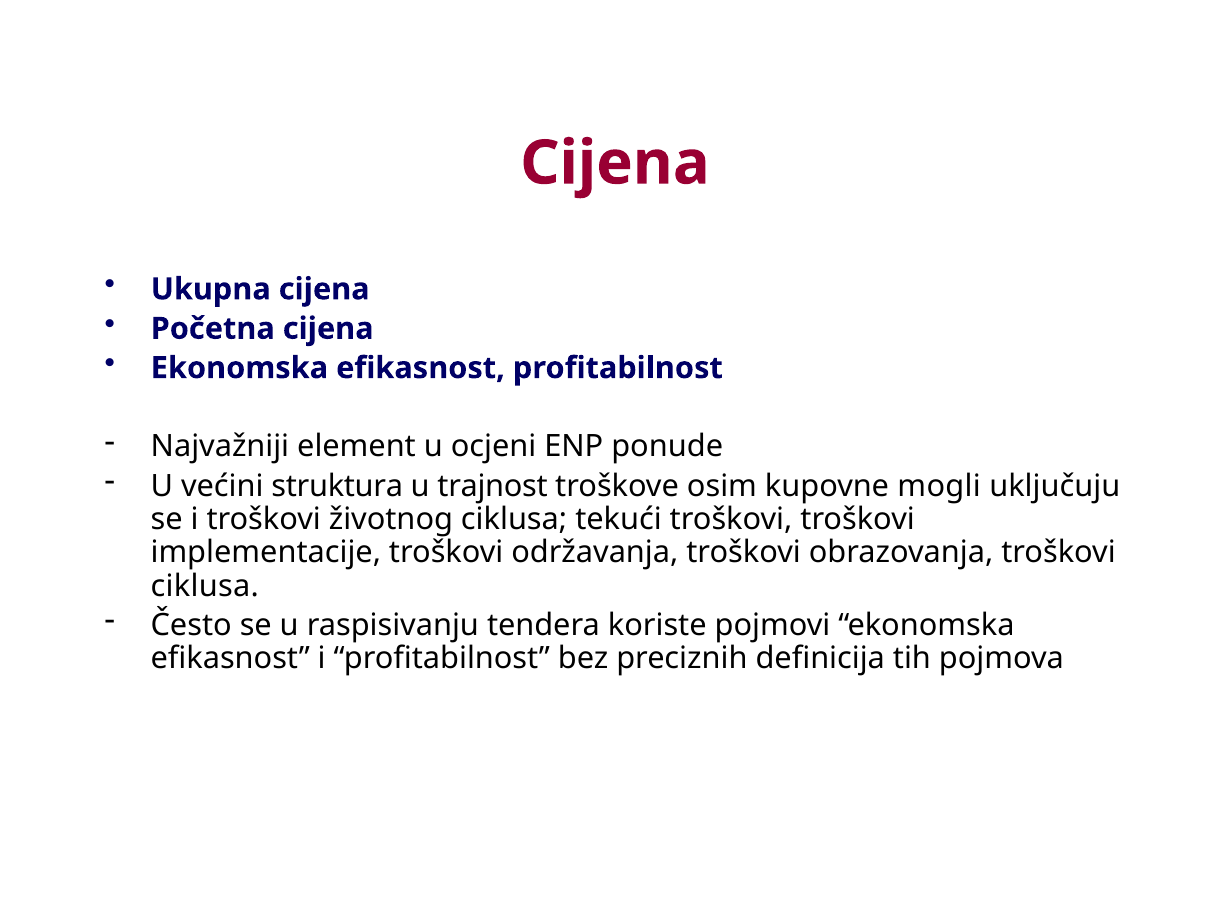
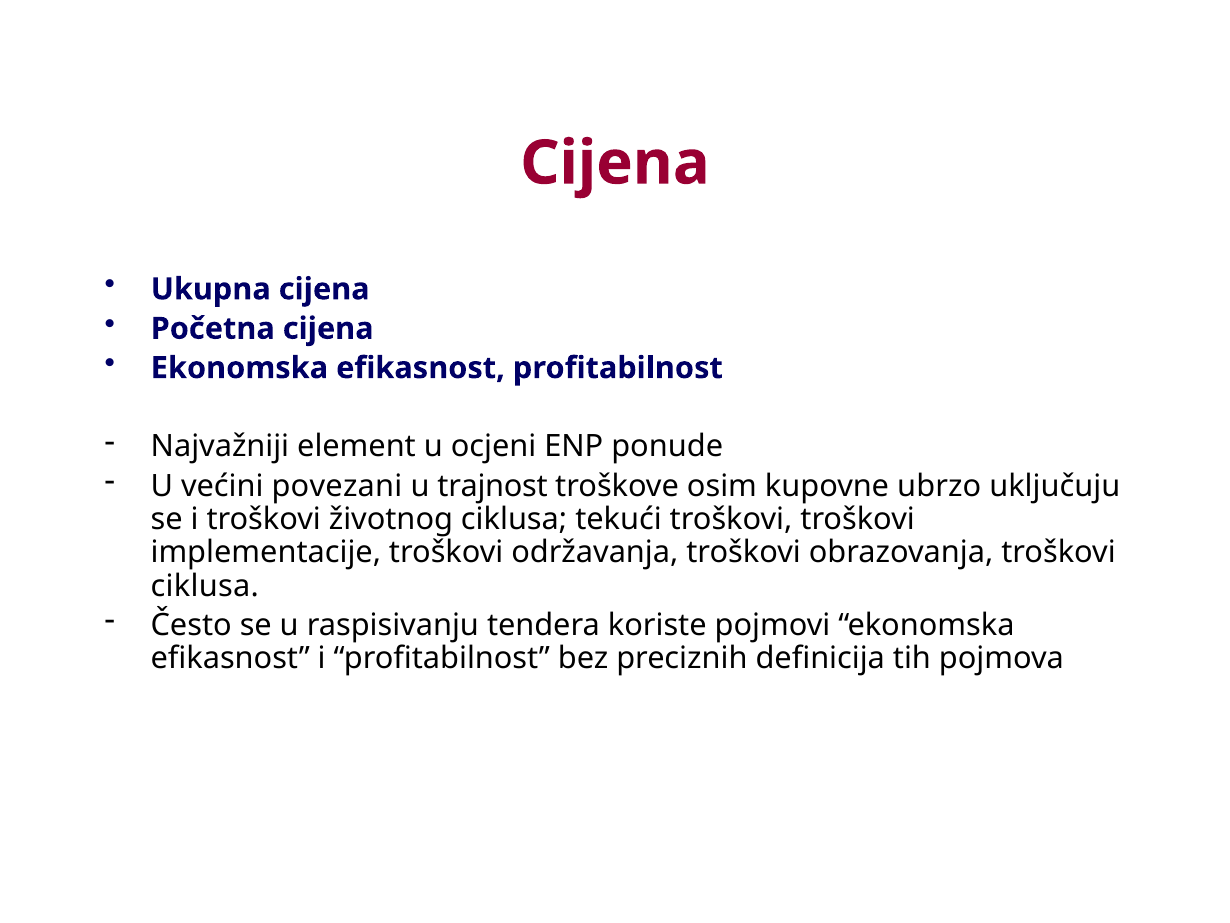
struktura: struktura -> povezani
mogli: mogli -> ubrzo
